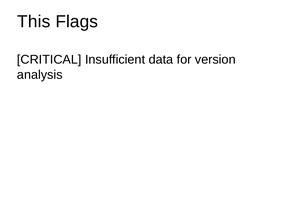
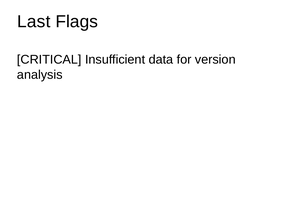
This: This -> Last
